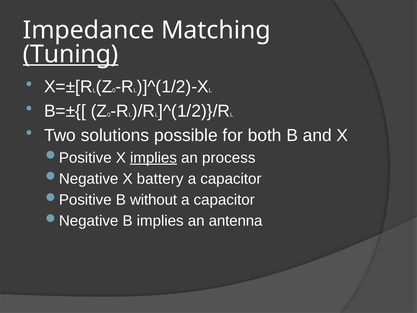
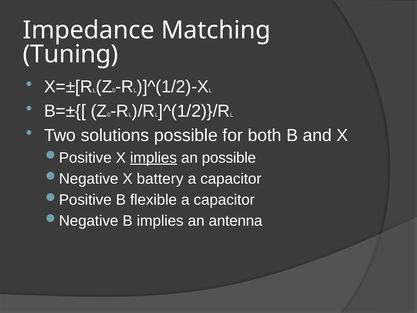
Tuning underline: present -> none
an process: process -> possible
without: without -> flexible
